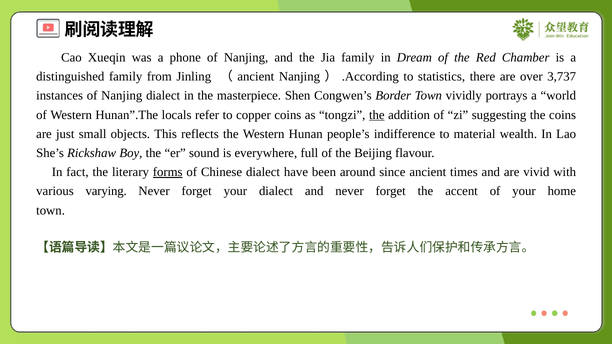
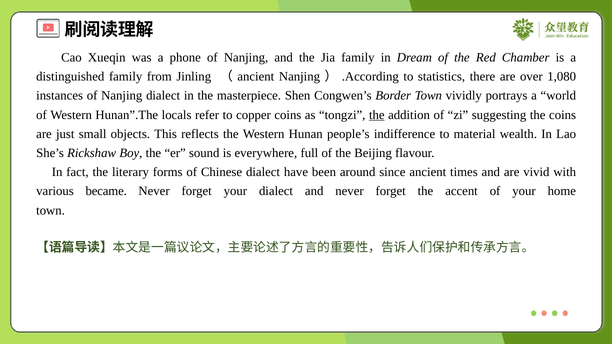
3,737: 3,737 -> 1,080
forms underline: present -> none
varying: varying -> became
